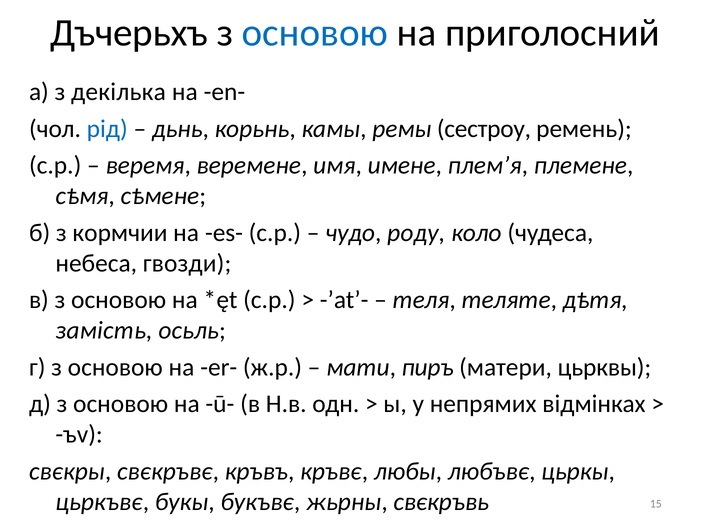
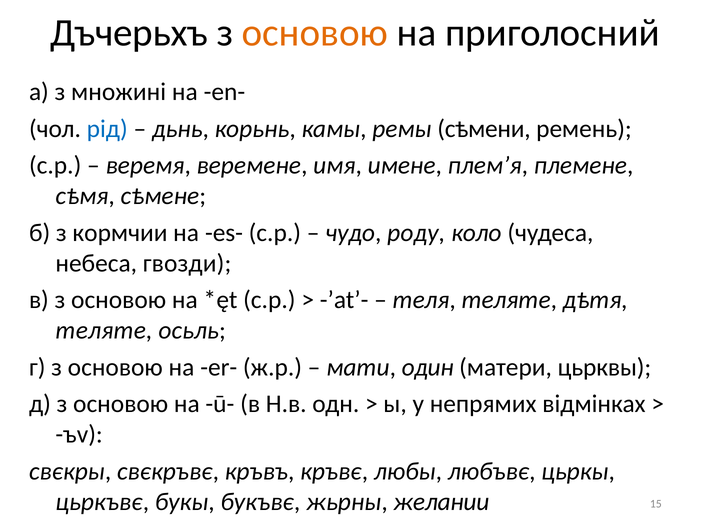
основою at (315, 33) colour: blue -> orange
декілька: декілька -> множині
сестроу: сестроу -> сѣмени
замість at (104, 331): замість -> теляте
пиръ: пиръ -> один
свєкръвь: свєкръвь -> желании
